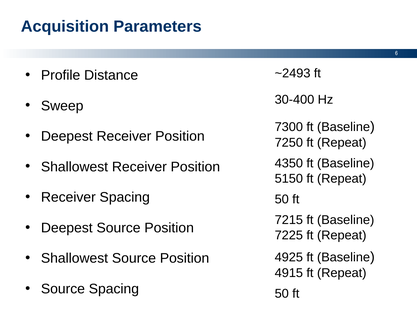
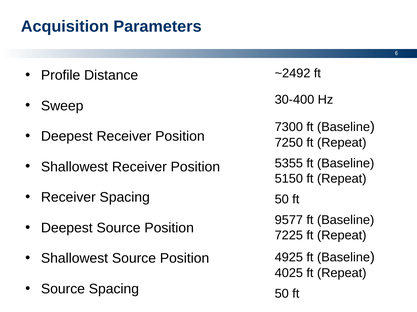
~2493: ~2493 -> ~2492
4350: 4350 -> 5355
7215: 7215 -> 9577
4915: 4915 -> 4025
